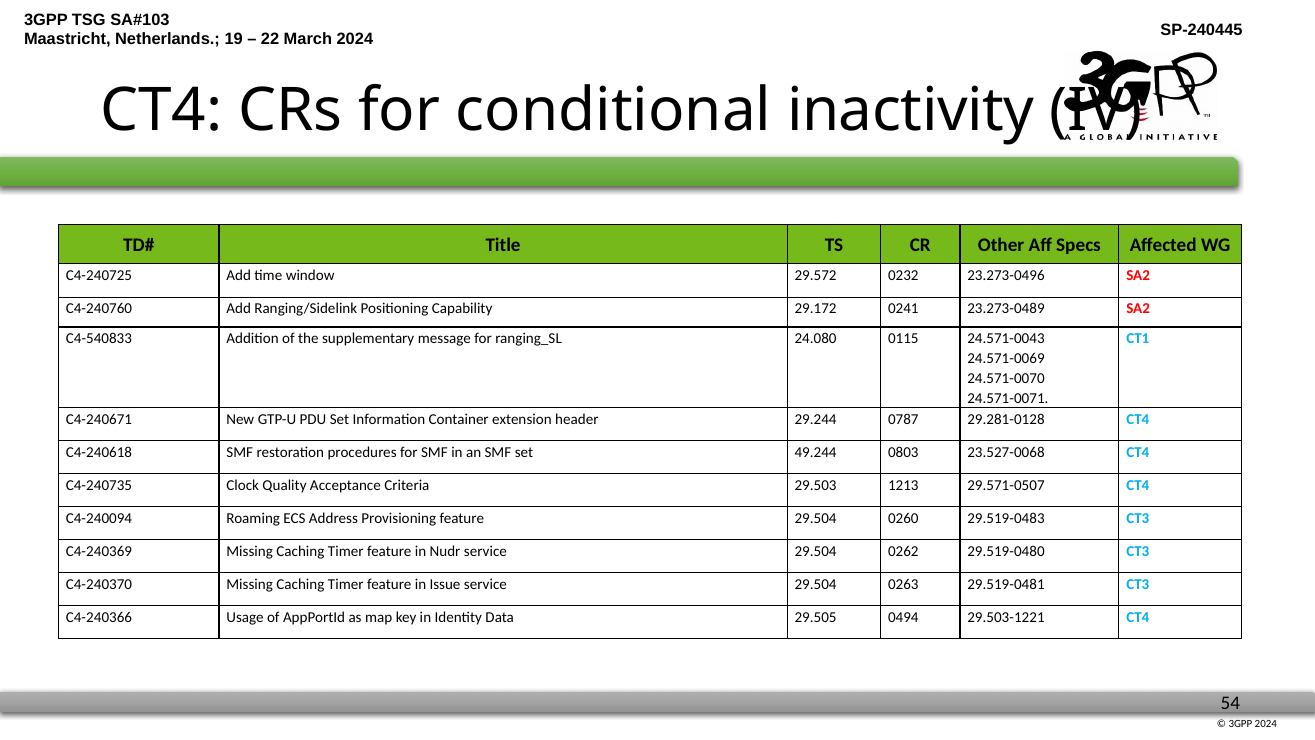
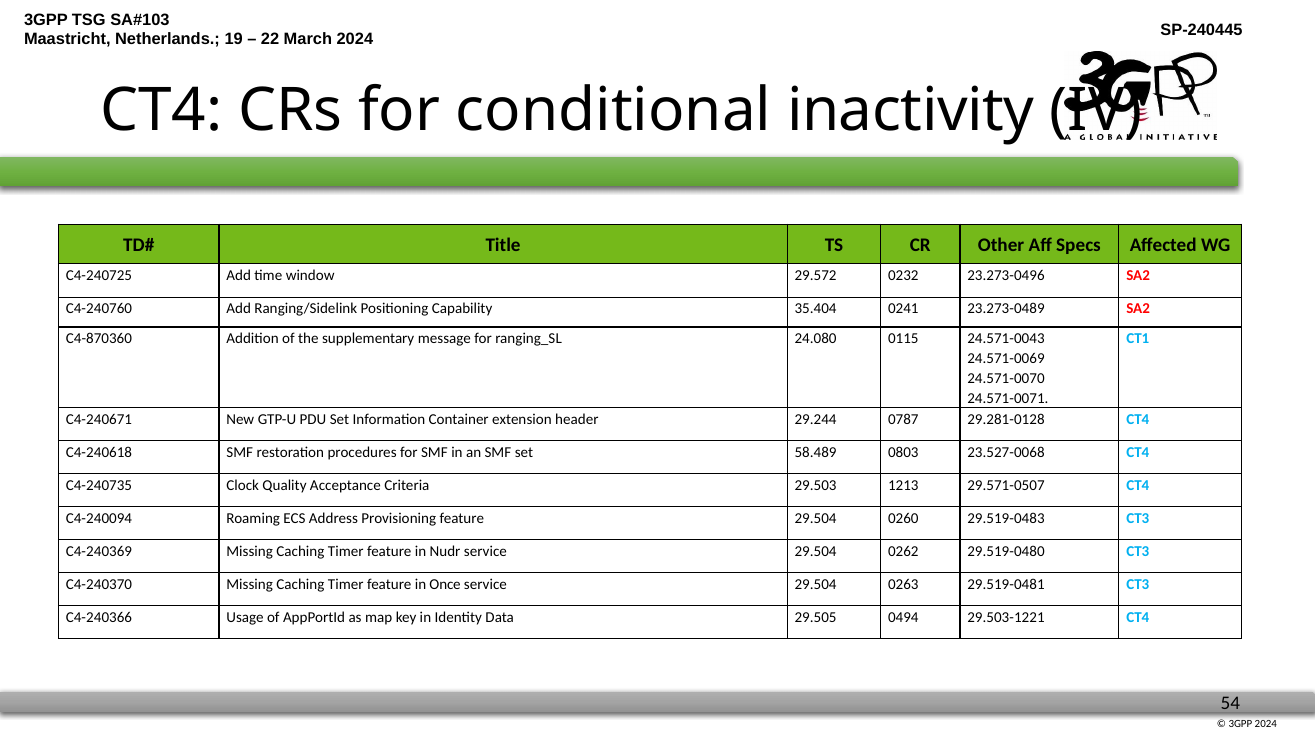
29.172: 29.172 -> 35.404
C4-540833: C4-540833 -> C4-870360
49.244: 49.244 -> 58.489
Issue: Issue -> Once
